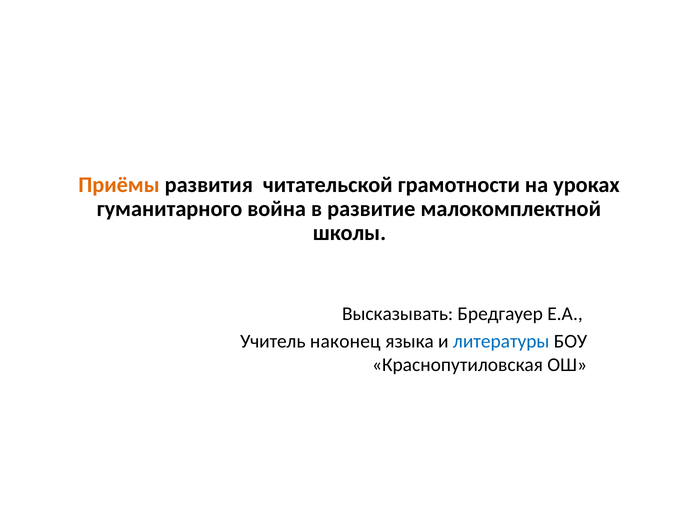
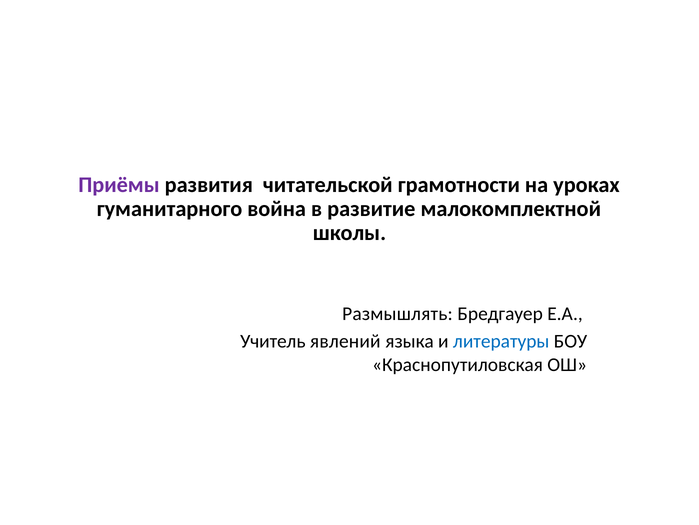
Приёмы colour: orange -> purple
Высказывать: Высказывать -> Размышлять
наконец: наконец -> явлений
